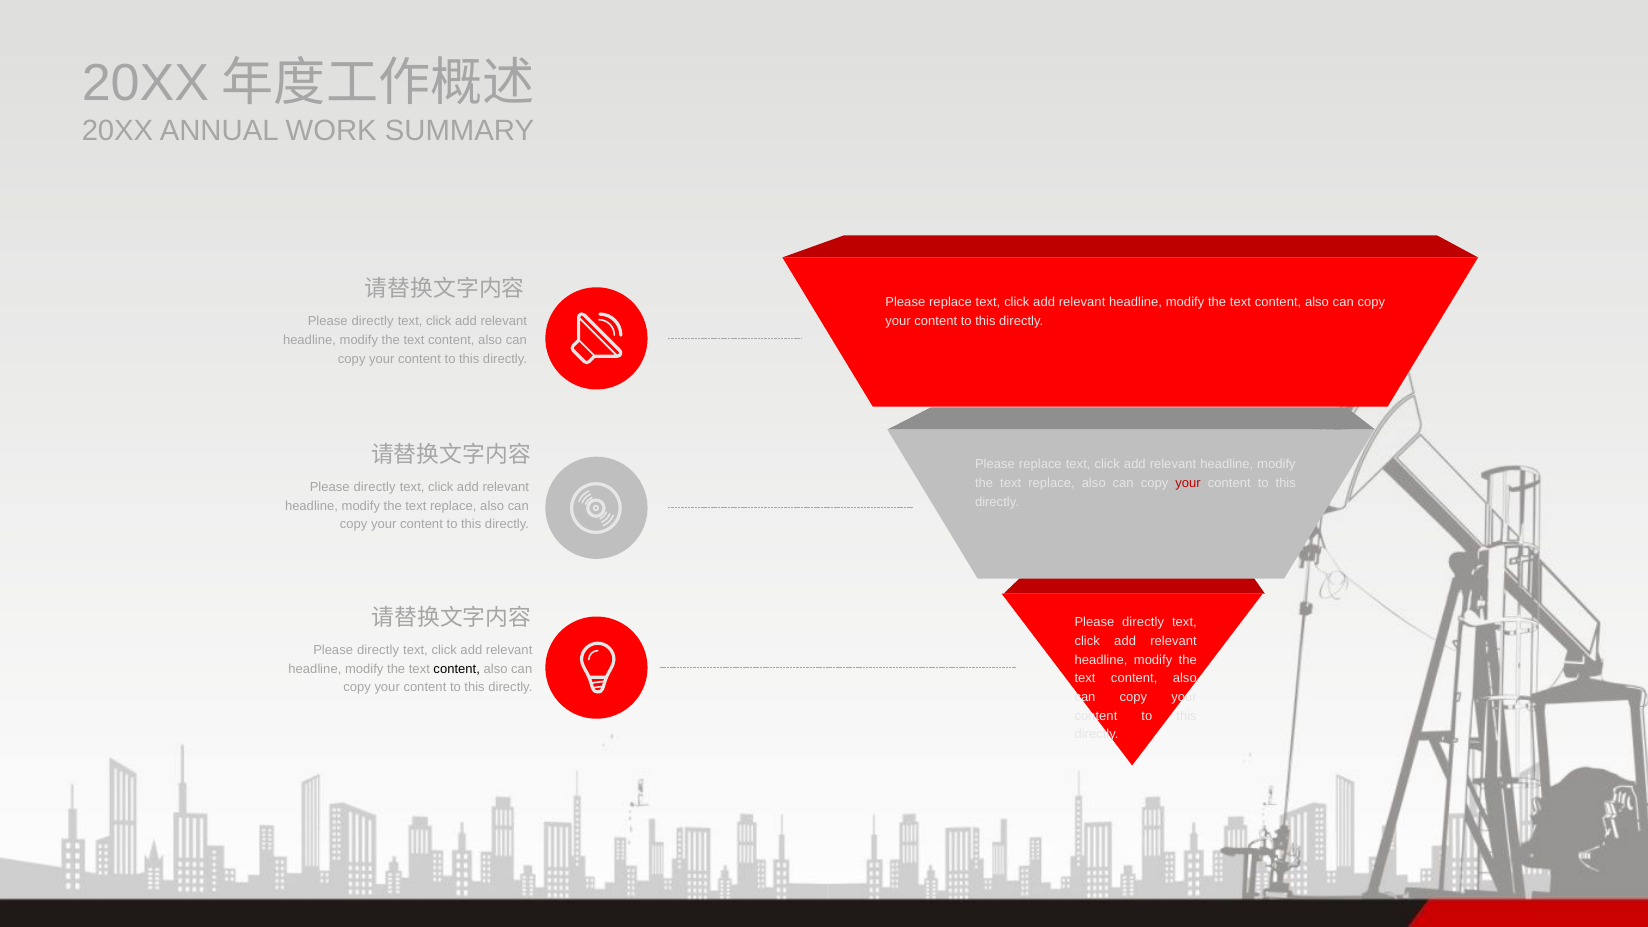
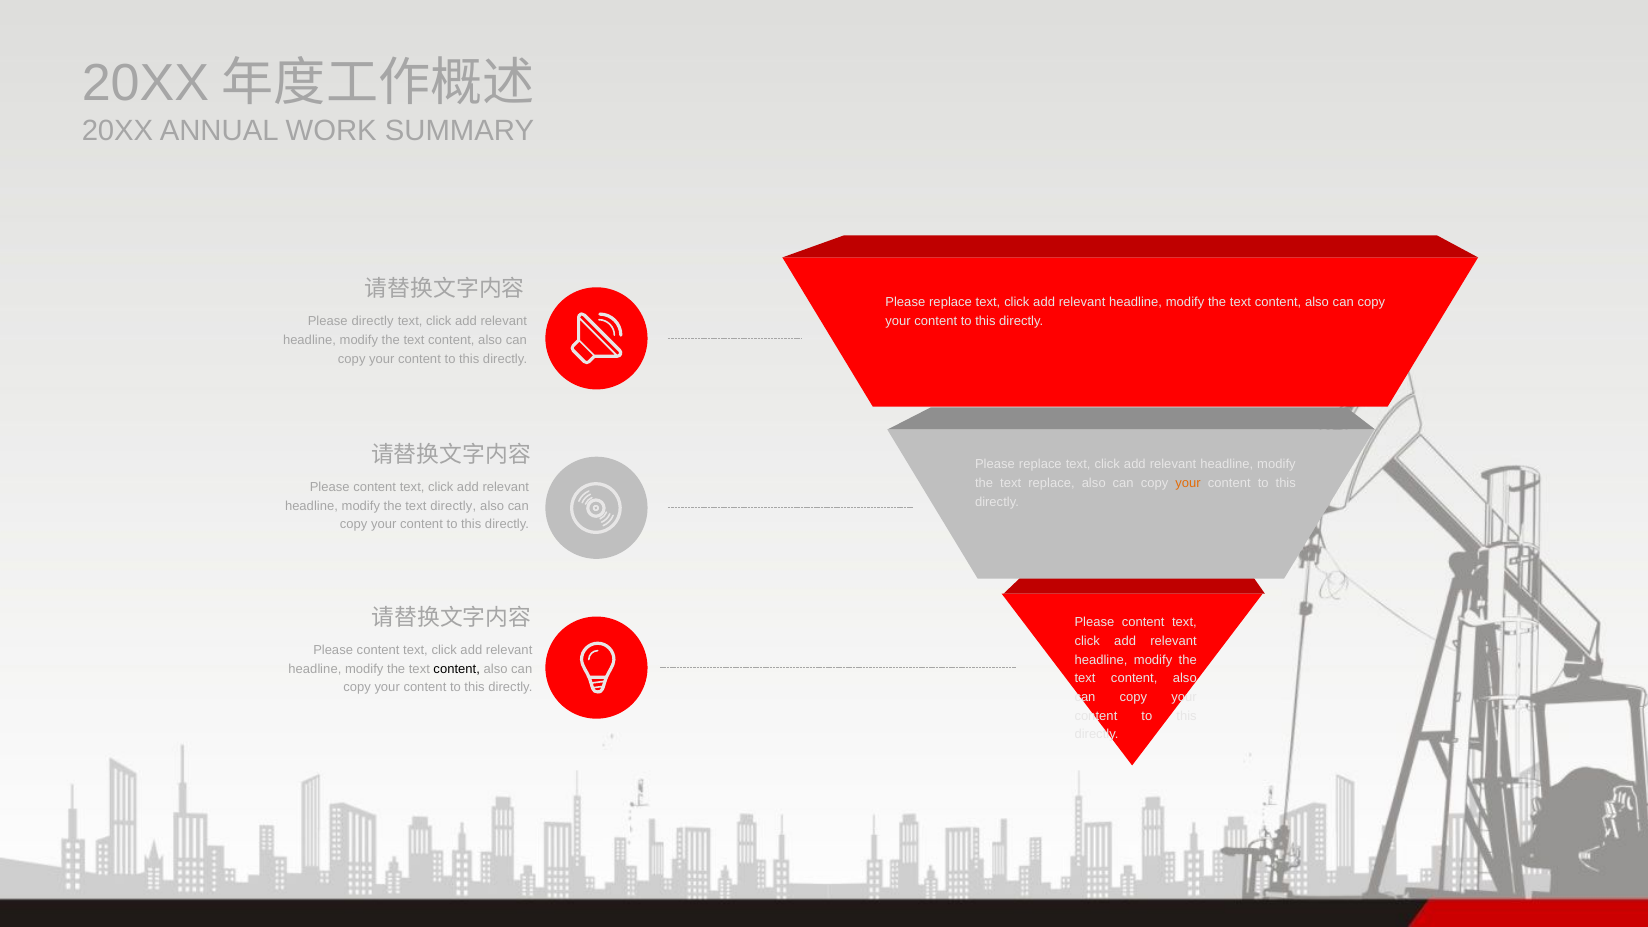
your at (1188, 483) colour: red -> orange
directly at (375, 487): directly -> content
replace at (453, 506): replace -> directly
directly at (1143, 623): directly -> content
directly at (378, 650): directly -> content
